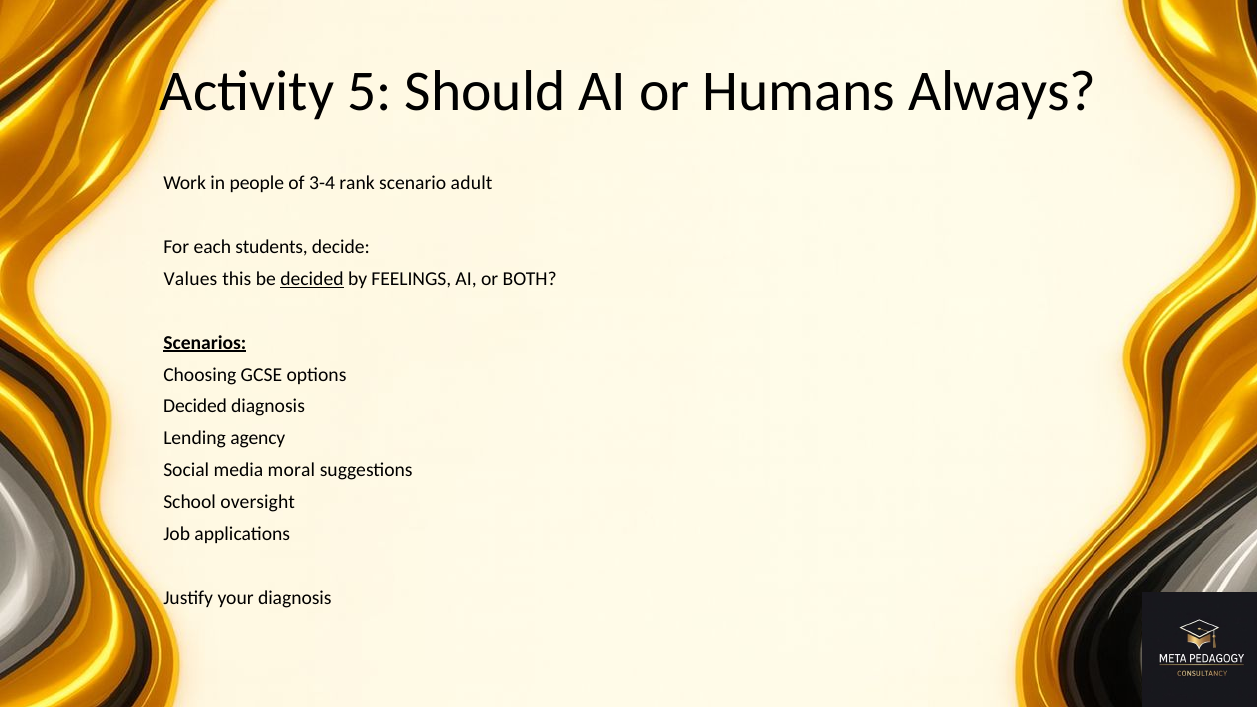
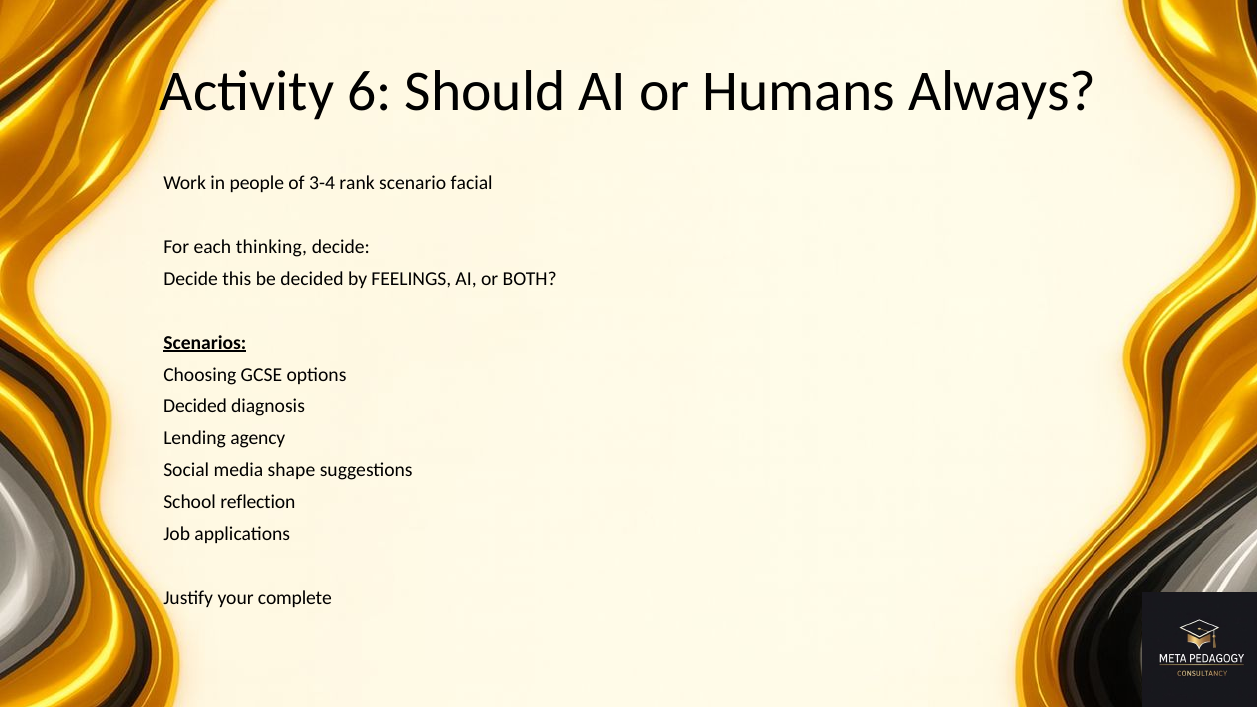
5: 5 -> 6
adult: adult -> facial
students: students -> thinking
Values at (191, 279): Values -> Decide
decided at (312, 279) underline: present -> none
moral: moral -> shape
oversight: oversight -> reflection
your diagnosis: diagnosis -> complete
